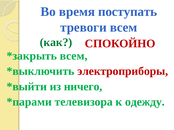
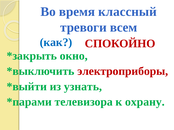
поступать: поступать -> классный
как colour: green -> blue
всем at (74, 56): всем -> окно
ничего: ничего -> узнать
одежду: одежду -> охрану
